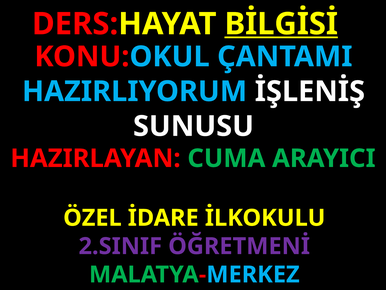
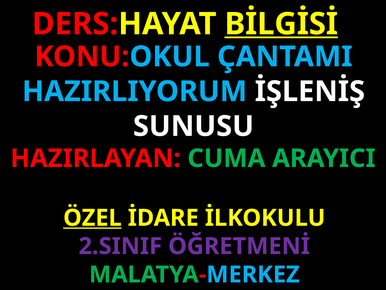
ÖZEL underline: none -> present
